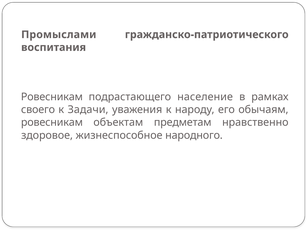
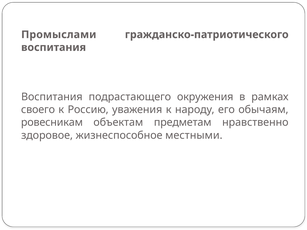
Ровесникам at (52, 97): Ровесникам -> Воспитания
население: население -> окружения
Задачи: Задачи -> Россию
народного: народного -> местными
